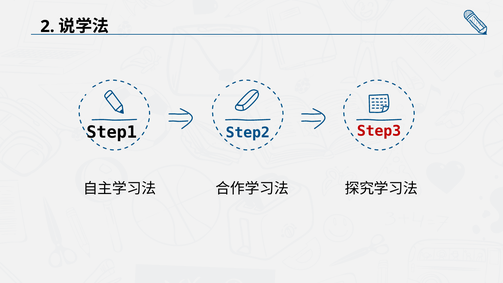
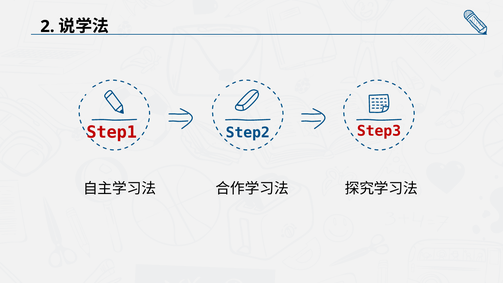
Step1 colour: black -> red
